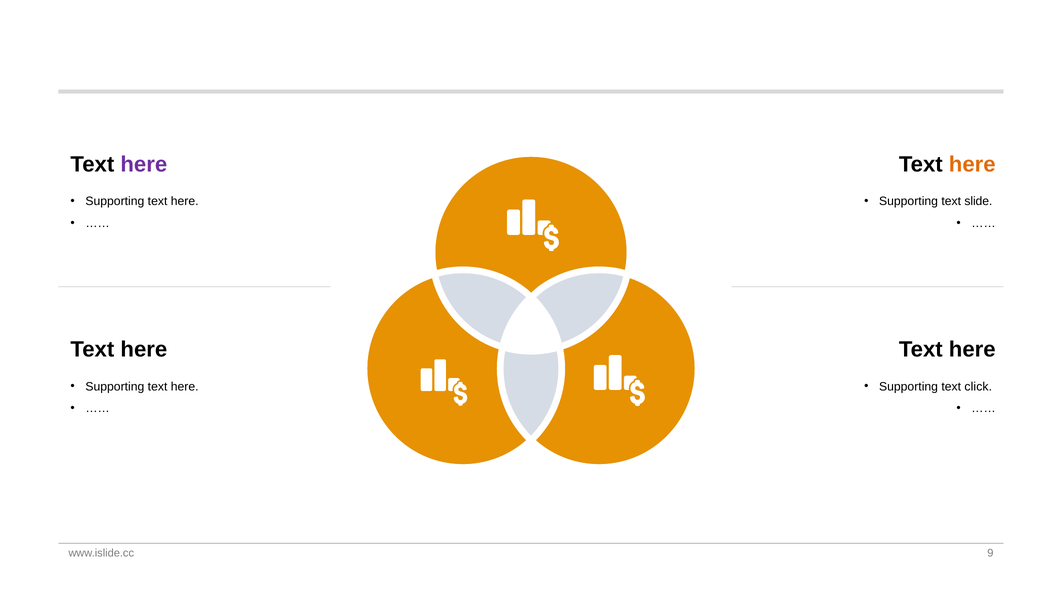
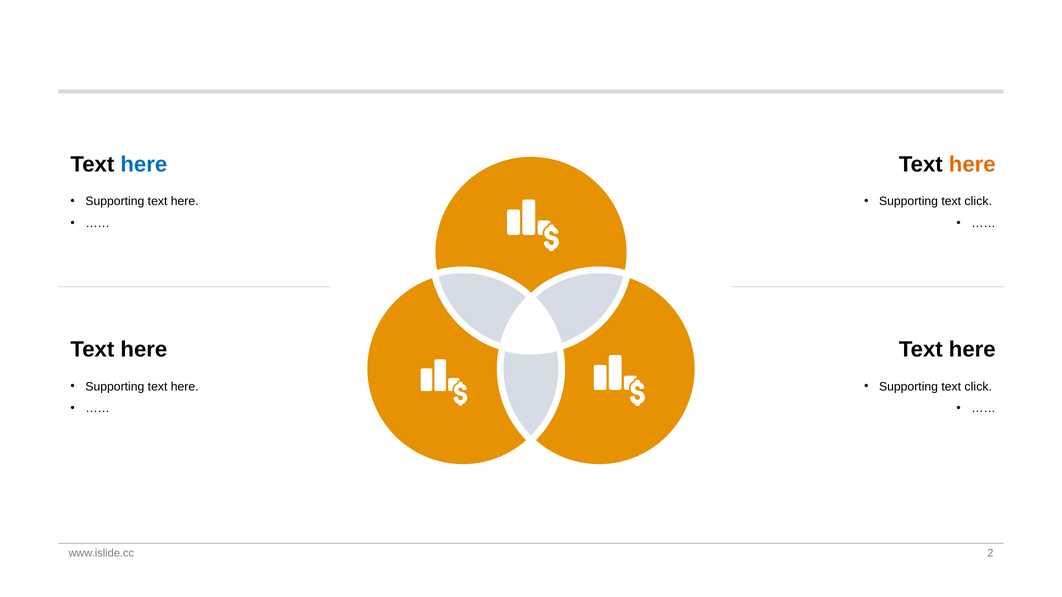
here at (144, 164) colour: purple -> blue
slide at (978, 202): slide -> click
9: 9 -> 2
